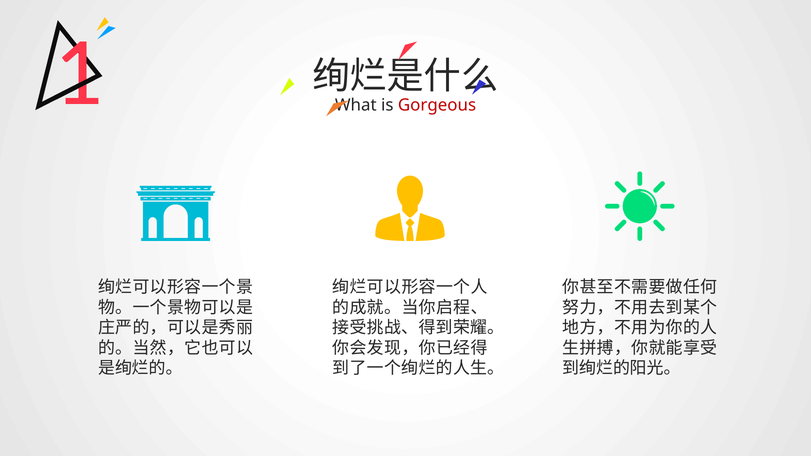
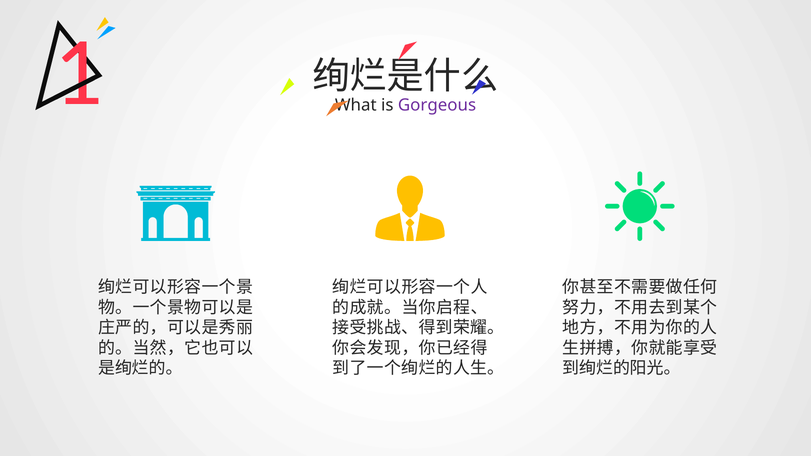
Gorgeous colour: red -> purple
